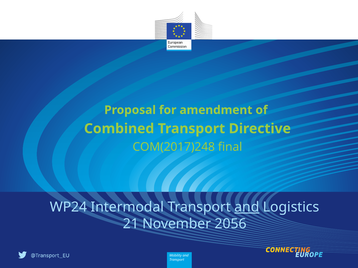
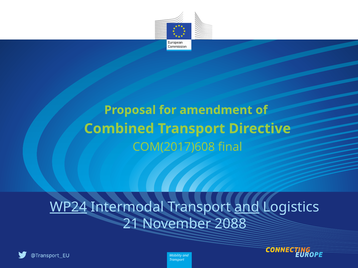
COM(2017)248: COM(2017)248 -> COM(2017)608
WP24 underline: none -> present
2056: 2056 -> 2088
